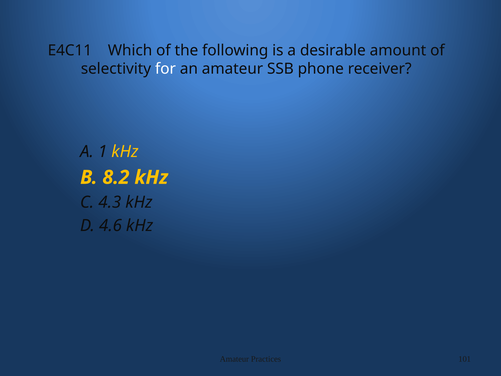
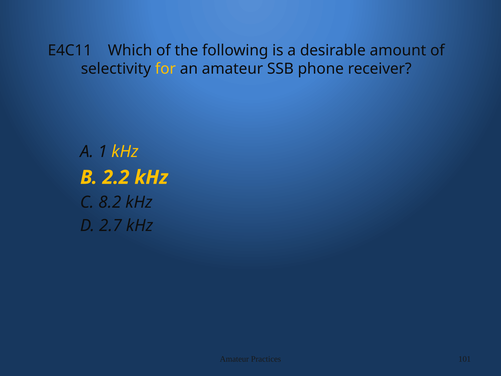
for colour: white -> yellow
8.2: 8.2 -> 2.2
4.3: 4.3 -> 8.2
4.6: 4.6 -> 2.7
